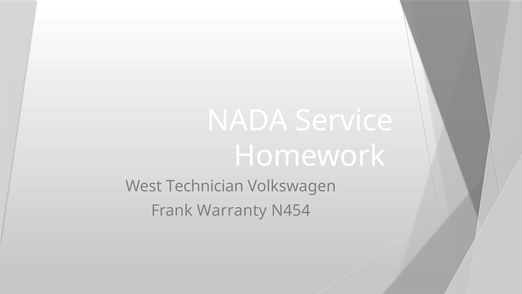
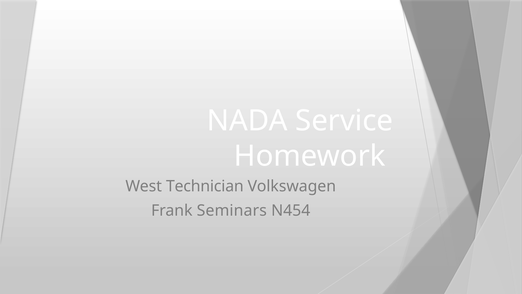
Warranty: Warranty -> Seminars
